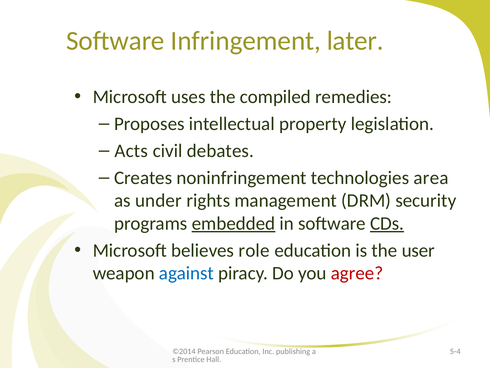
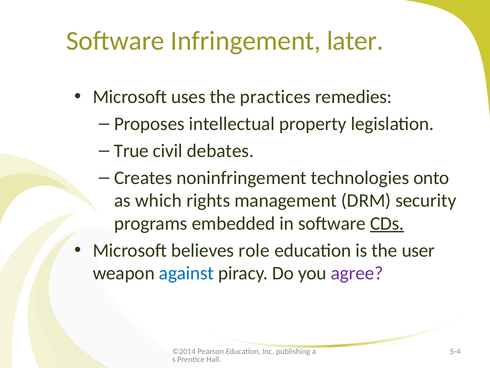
compiled: compiled -> practices
Acts: Acts -> True
area: area -> onto
under: under -> which
embedded underline: present -> none
agree colour: red -> purple
